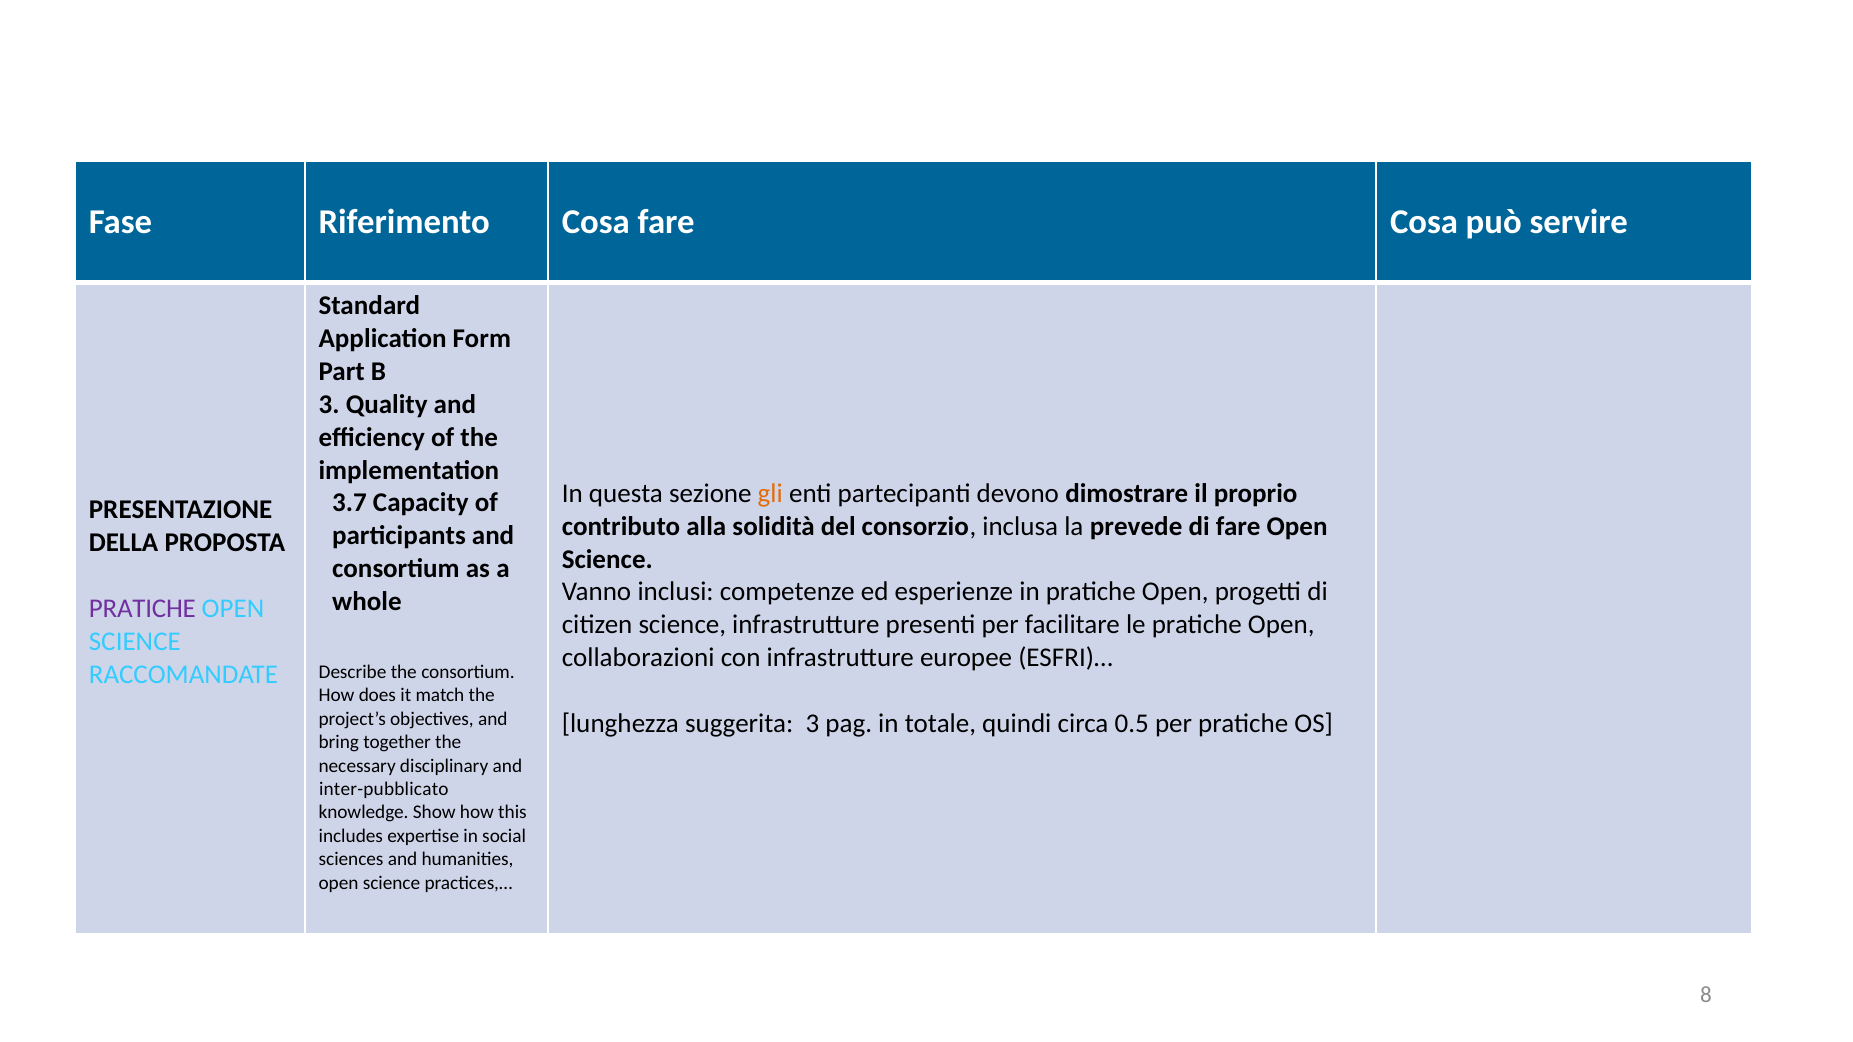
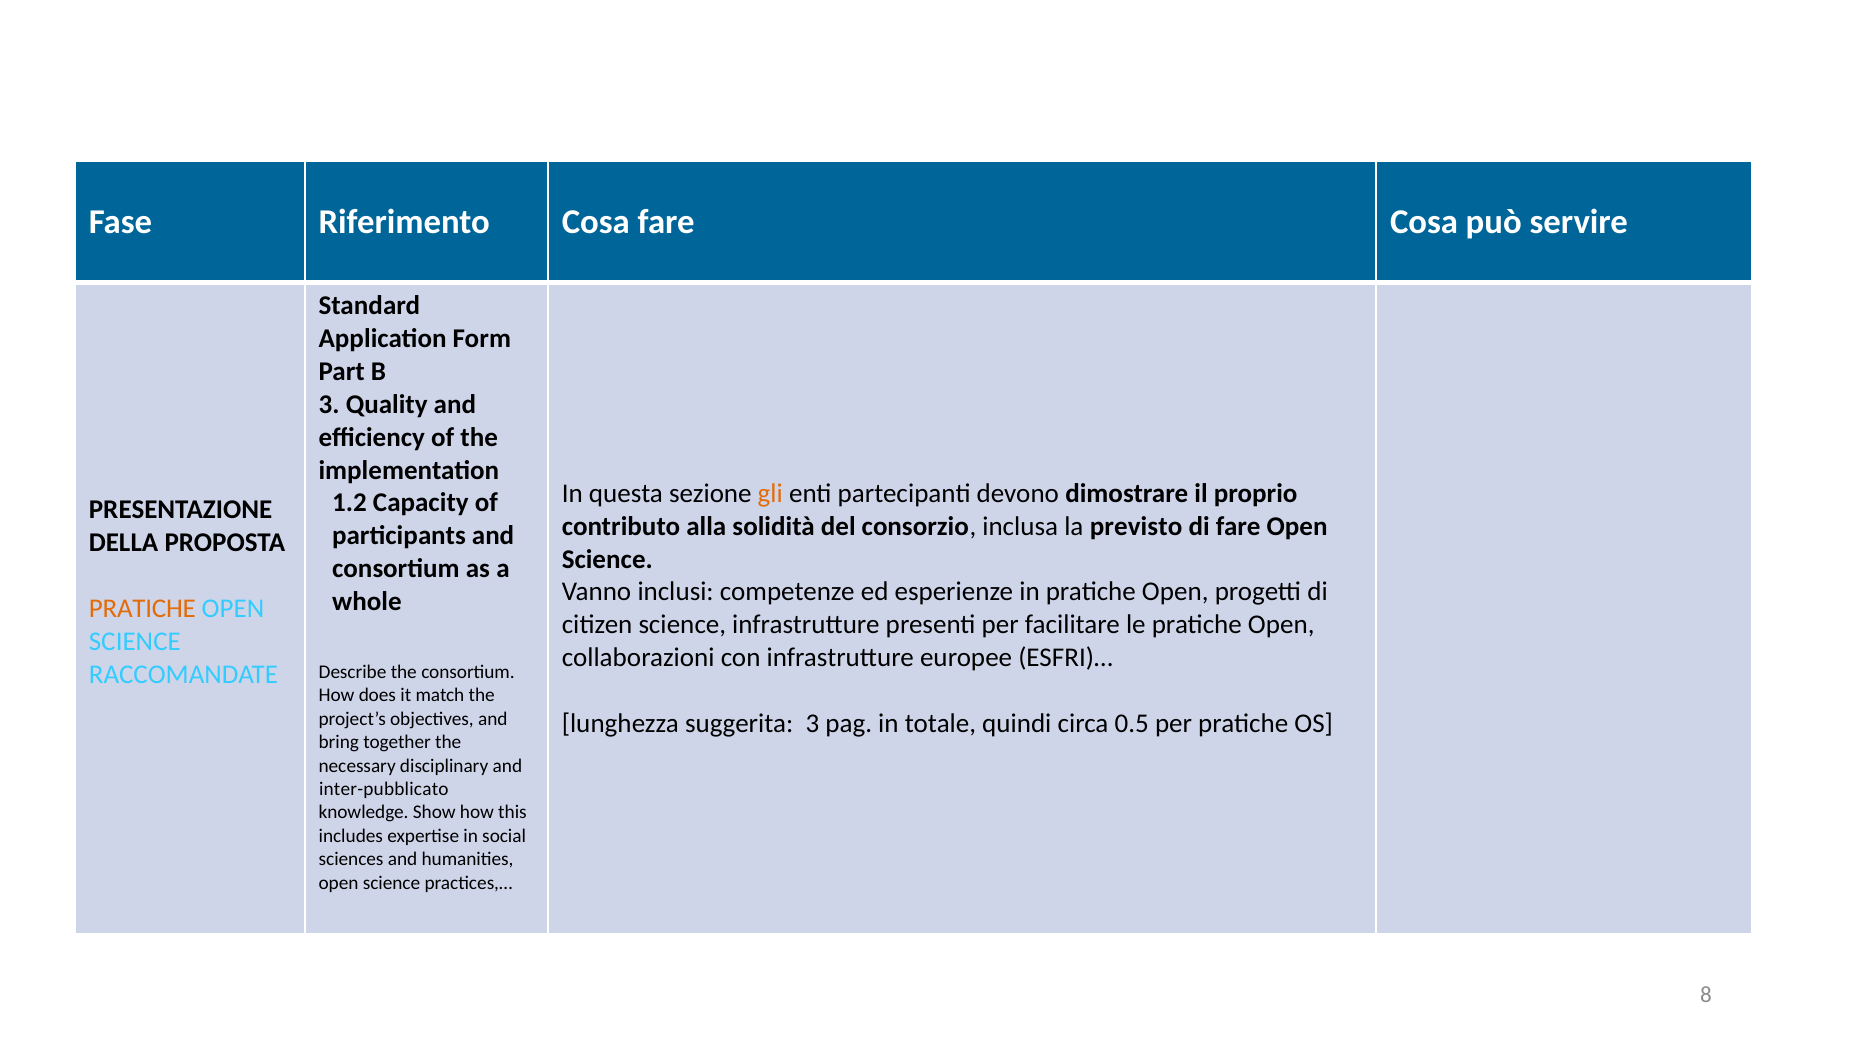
3.7: 3.7 -> 1.2
prevede: prevede -> previsto
PRATICHE at (142, 609) colour: purple -> orange
